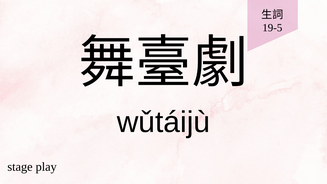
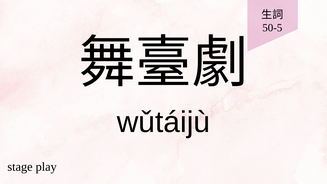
19-5: 19-5 -> 50-5
